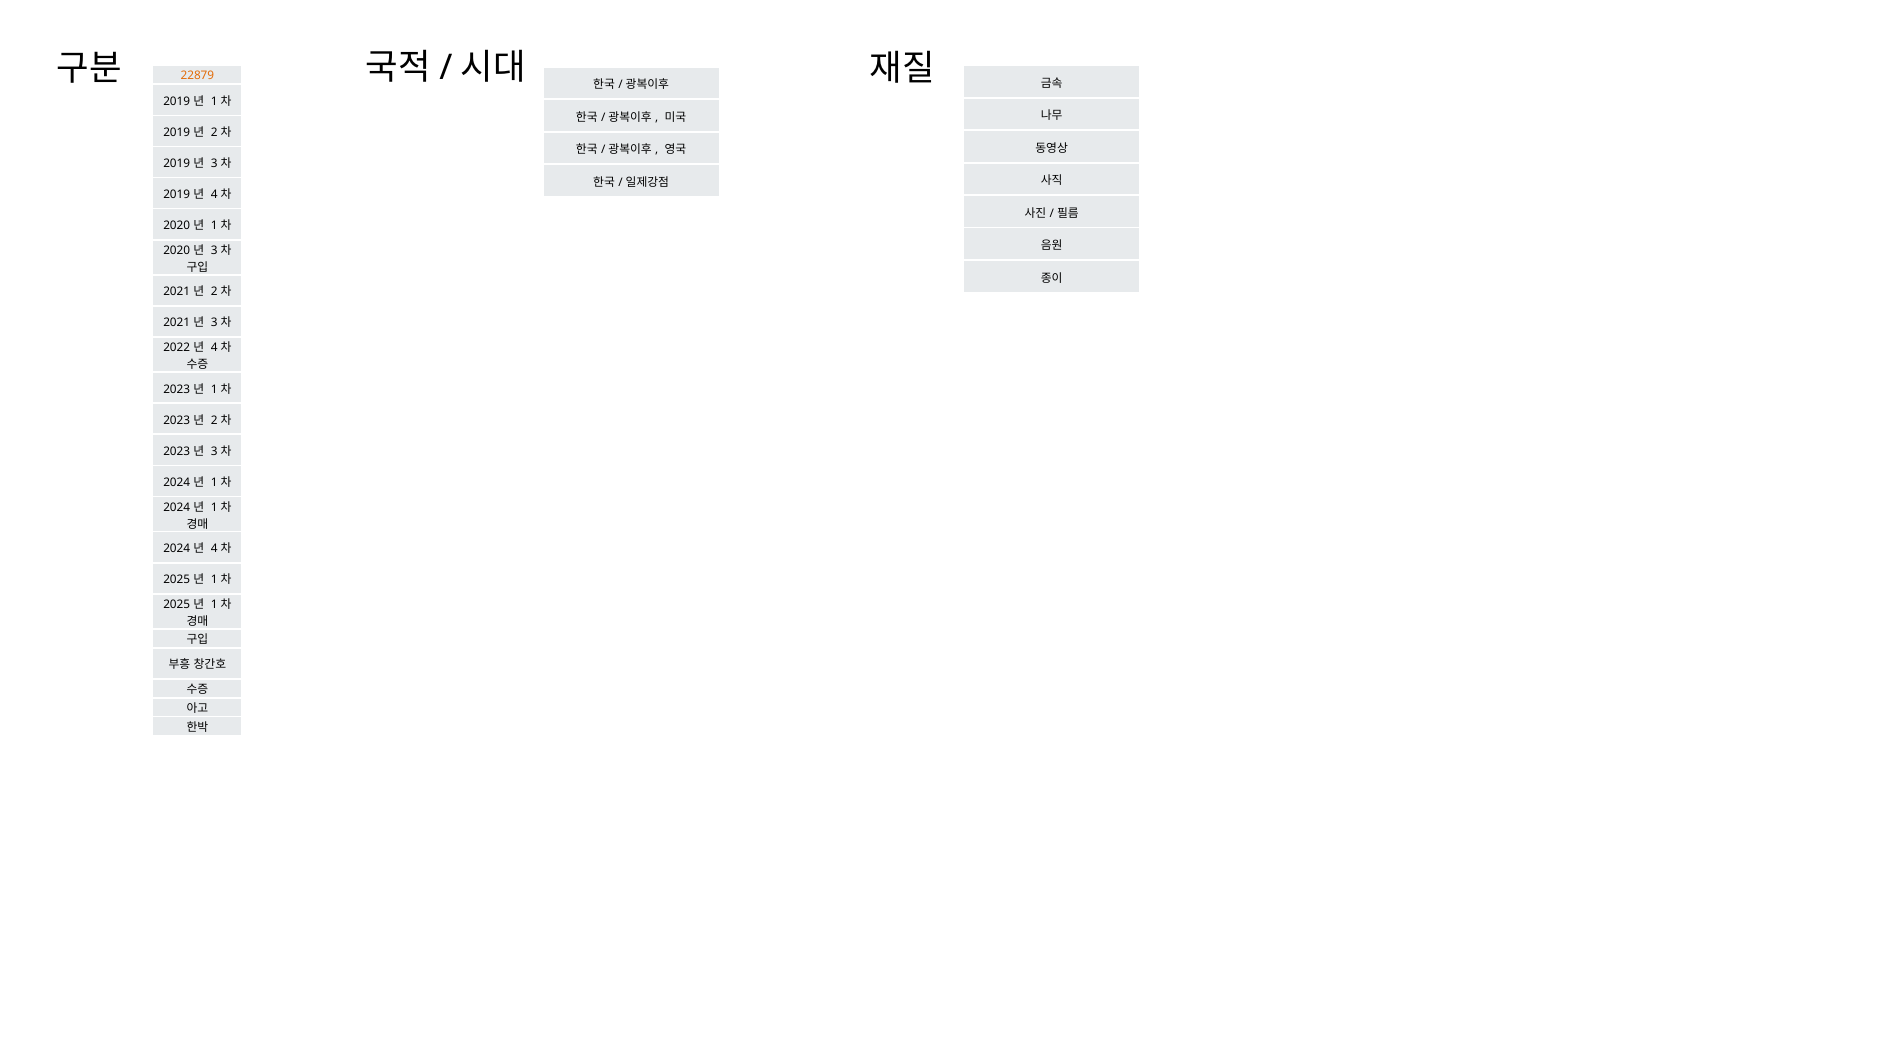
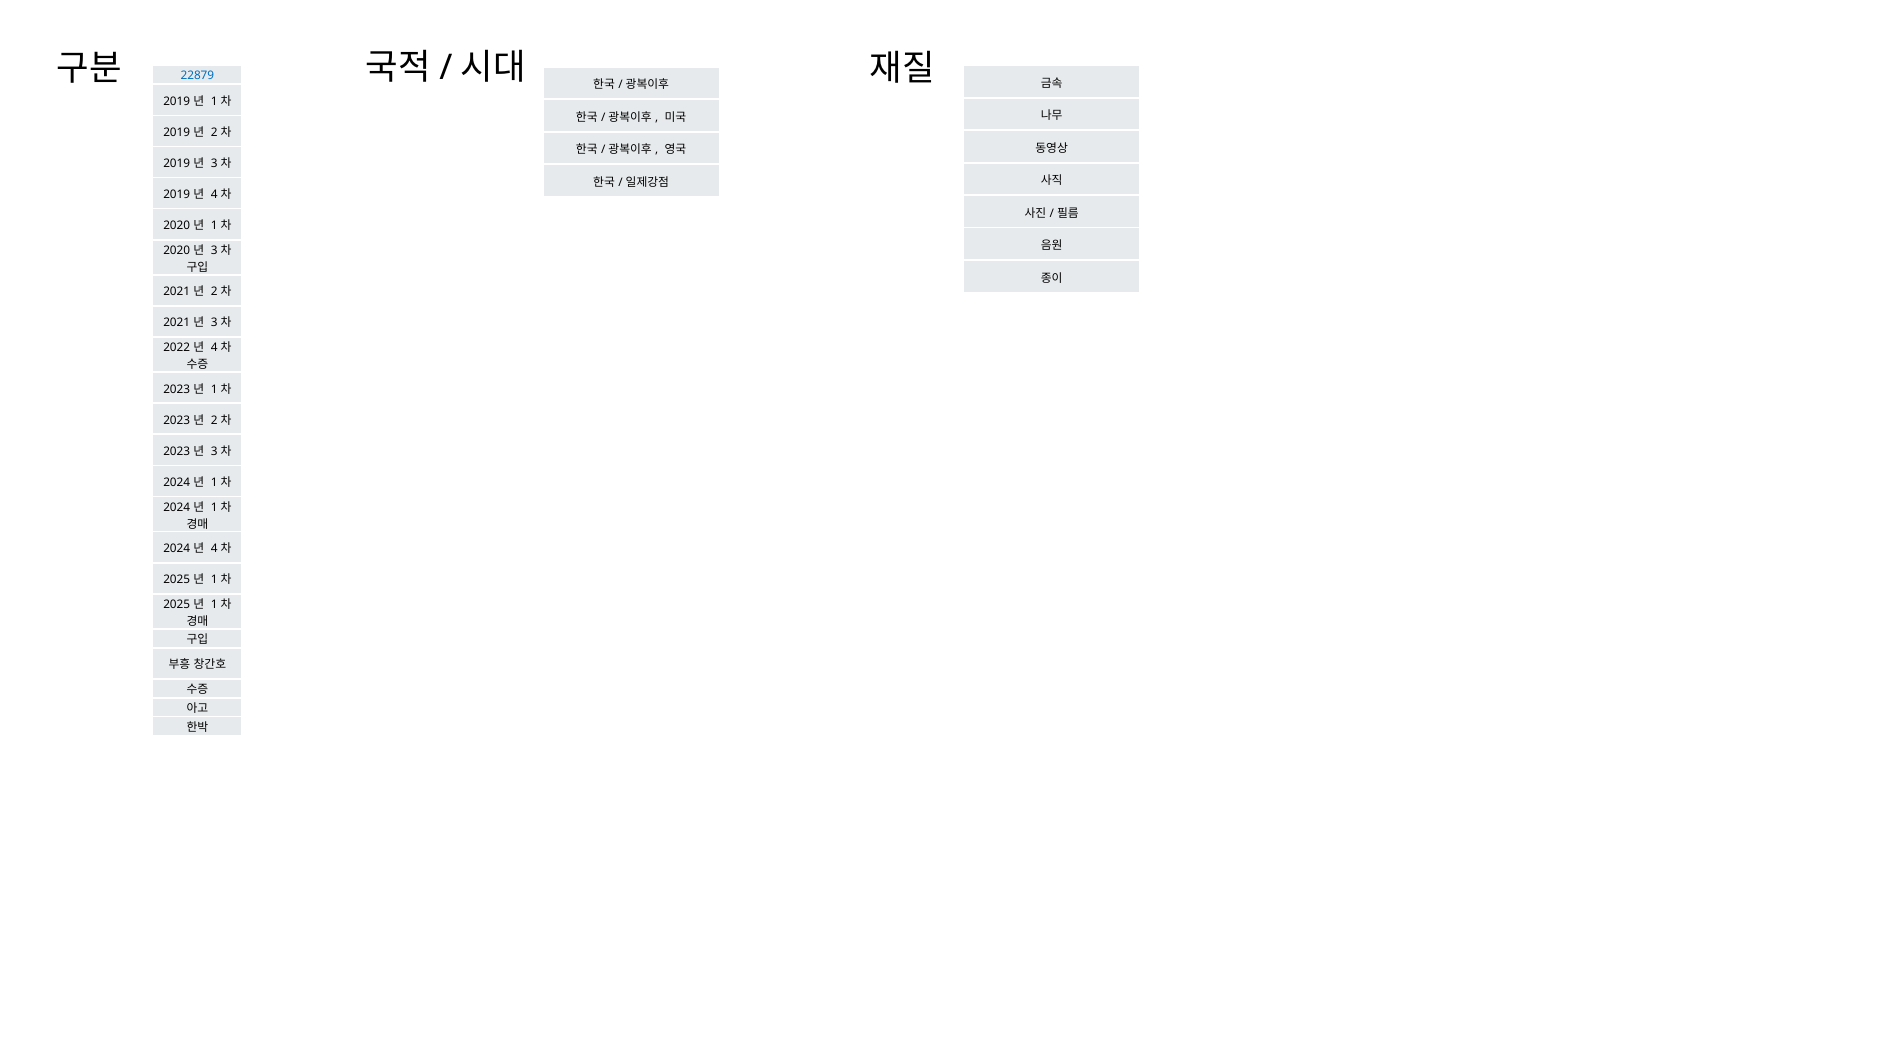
22879 colour: orange -> blue
